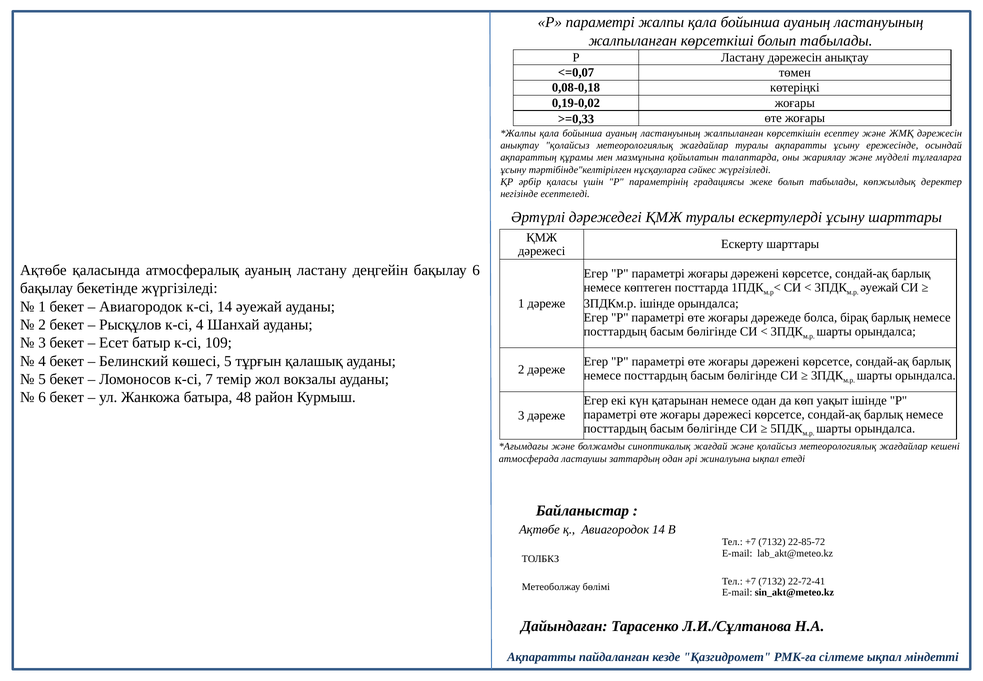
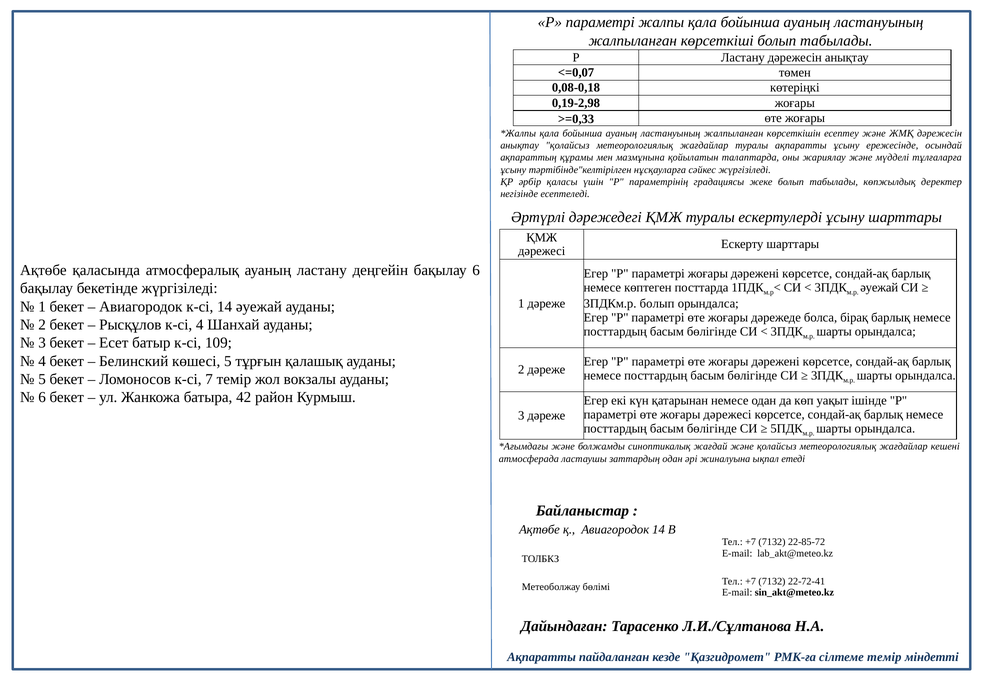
0,19-0,02: 0,19-0,02 -> 0,19-2,98
3ПДКм.р ішінде: ішінде -> болып
48: 48 -> 42
сілтеме ықпал: ықпал -> темір
